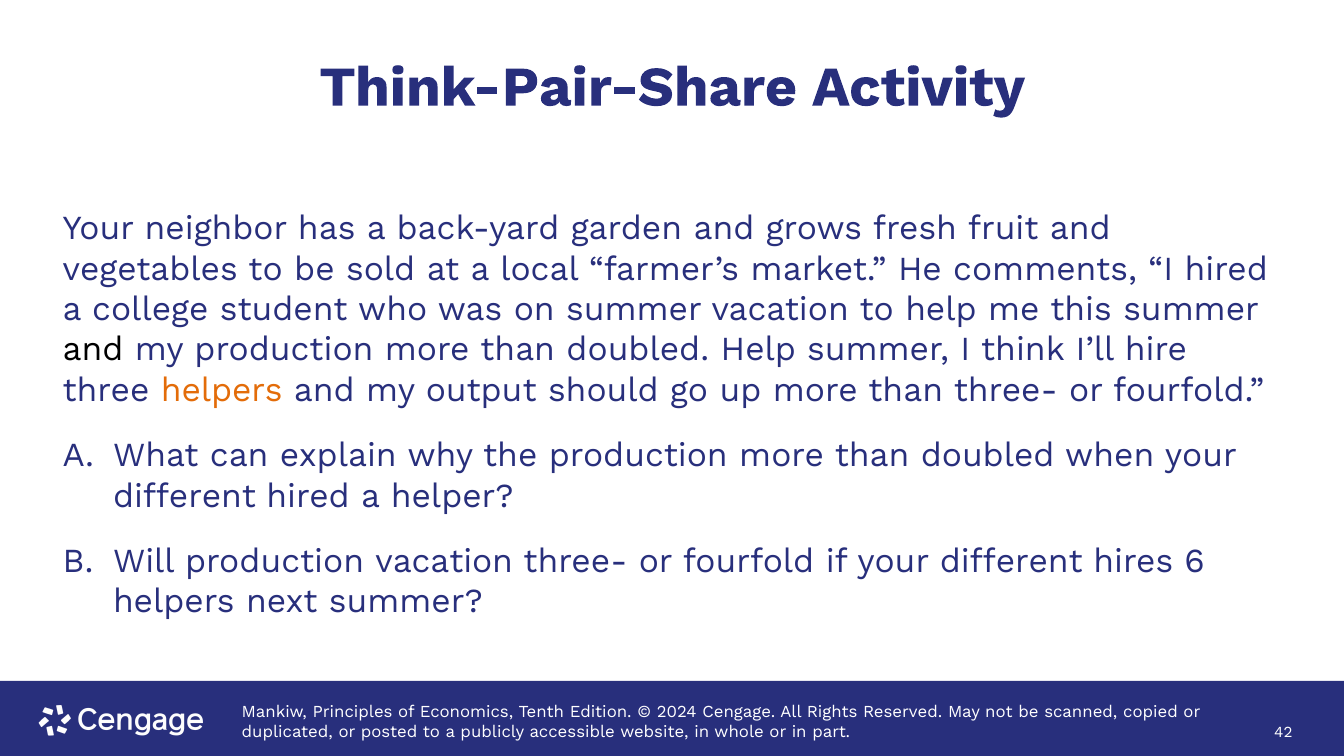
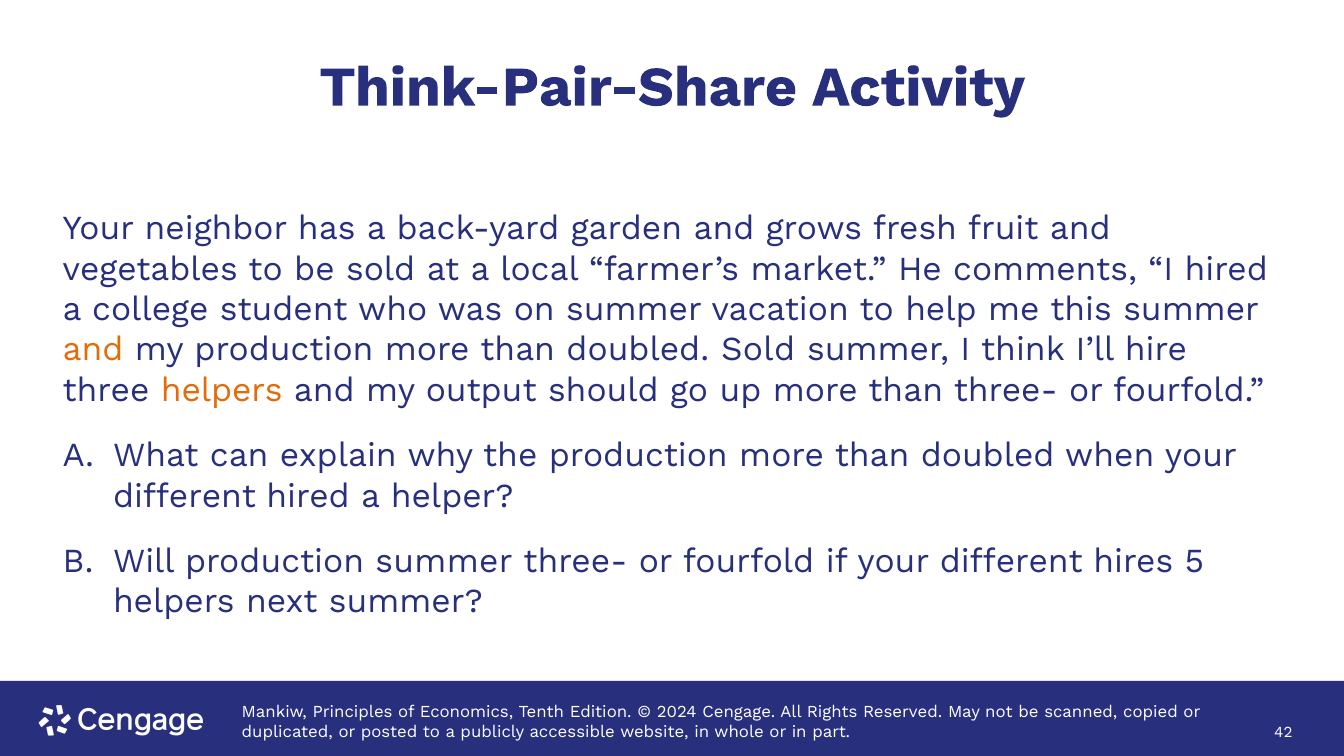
and at (93, 350) colour: black -> orange
doubled Help: Help -> Sold
production vacation: vacation -> summer
6: 6 -> 5
